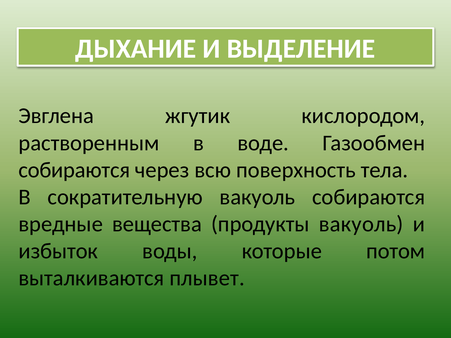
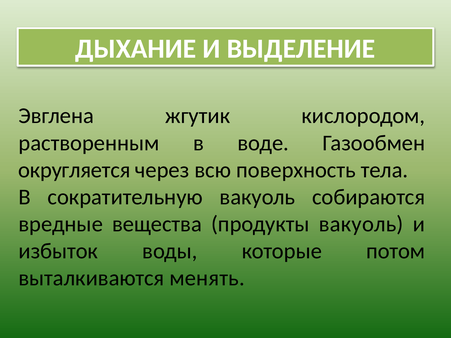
собираются at (74, 170): собираются -> округляется
плывет: плывет -> менять
